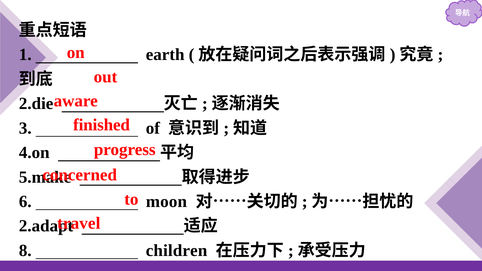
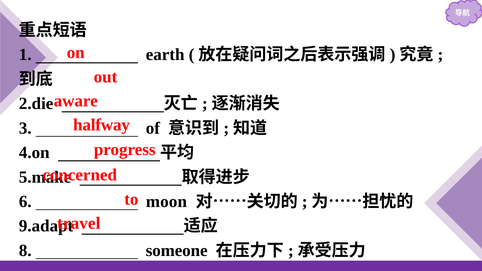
finished: finished -> halfway
2.adapt: 2.adapt -> 9.adapt
children: children -> someone
